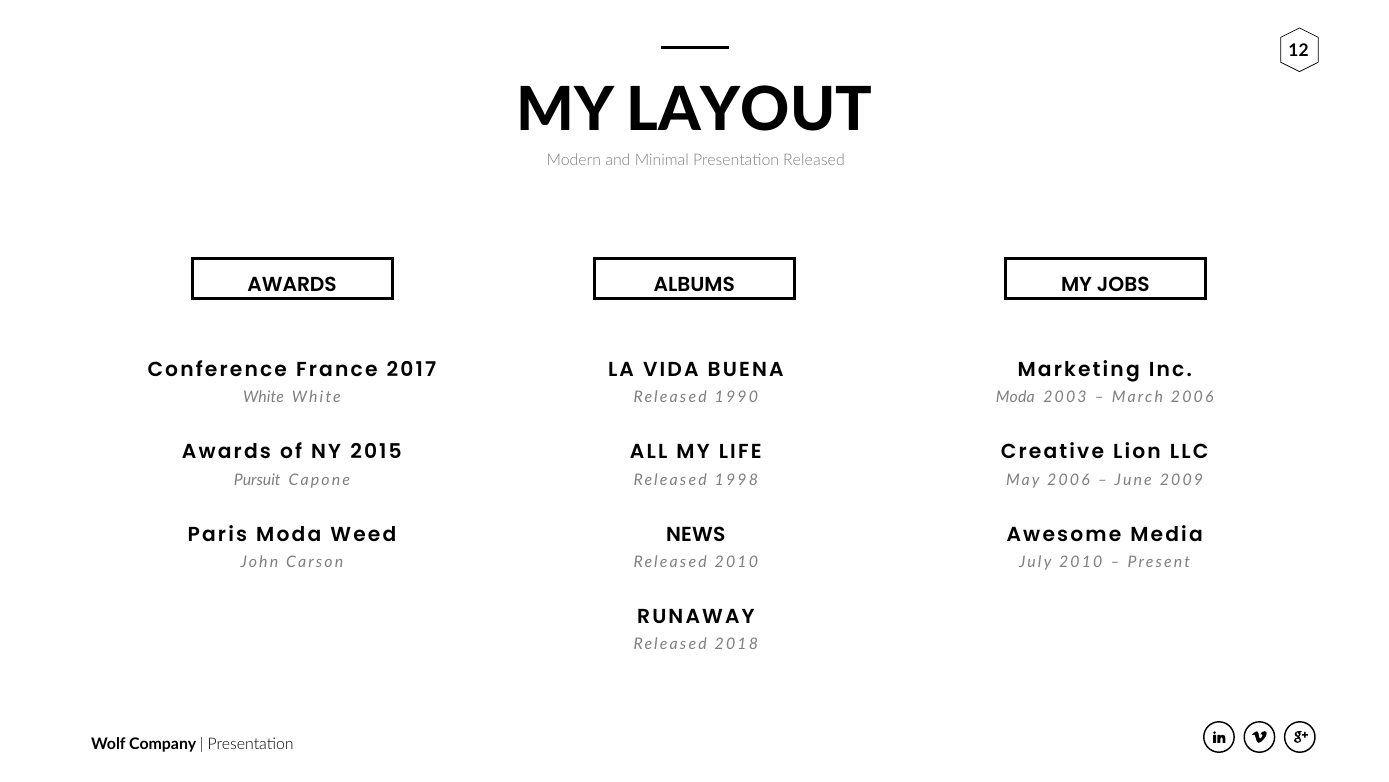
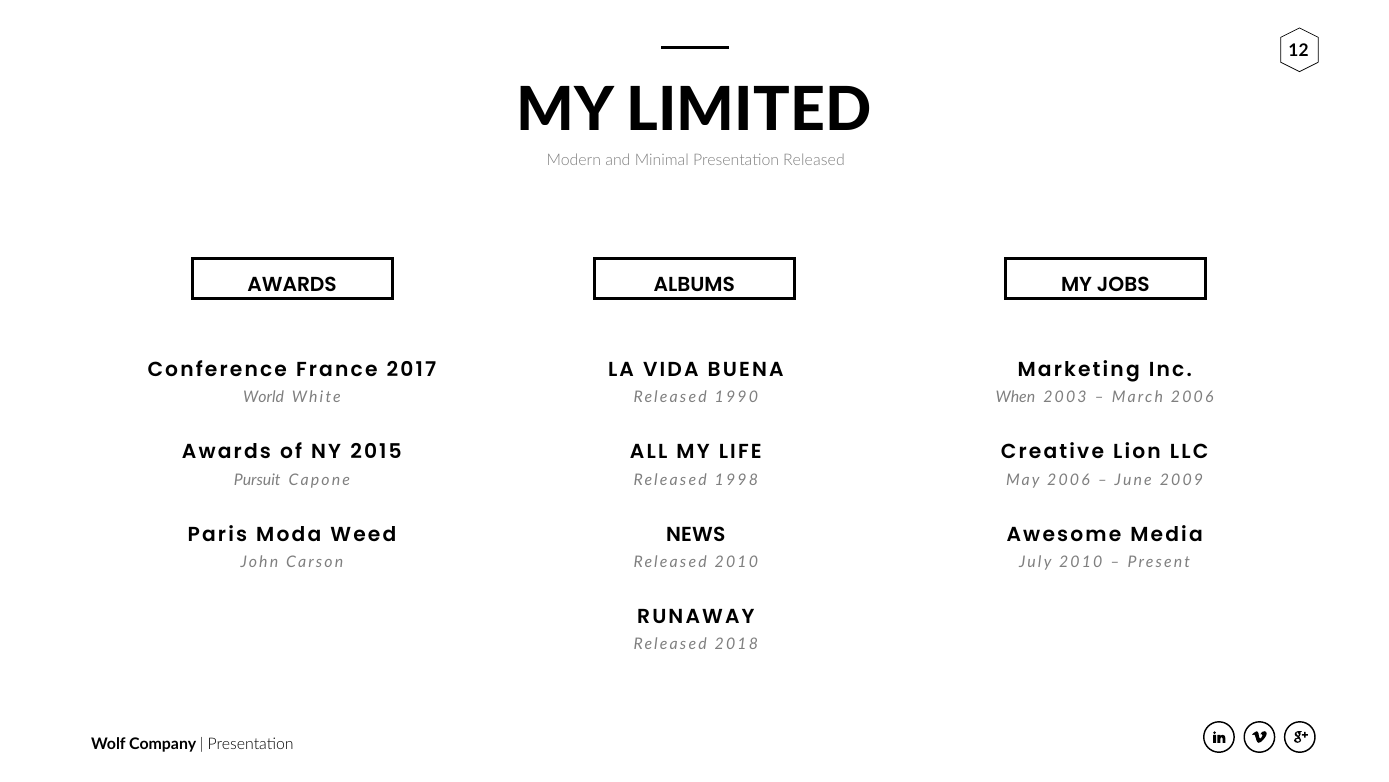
LAYOUT: LAYOUT -> LIMITED
White at (264, 397): White -> World
Moda at (1015, 397): Moda -> When
